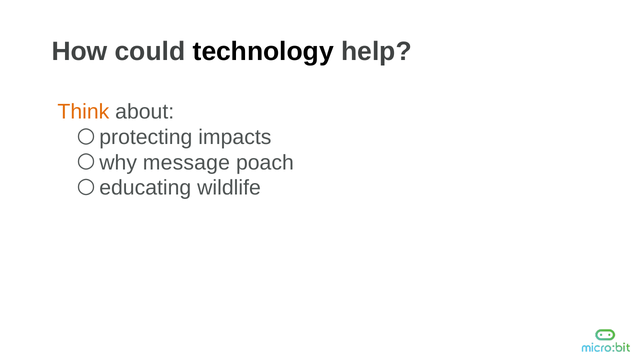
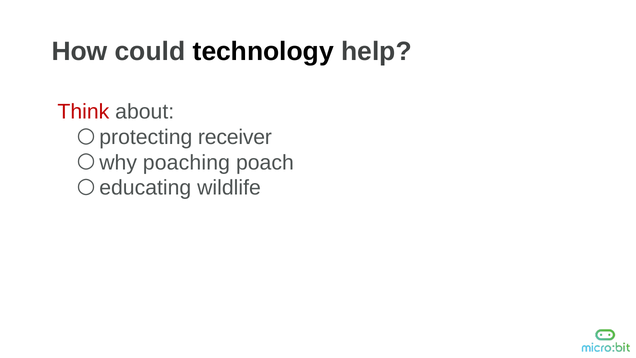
Think colour: orange -> red
impacts: impacts -> receiver
message: message -> poaching
